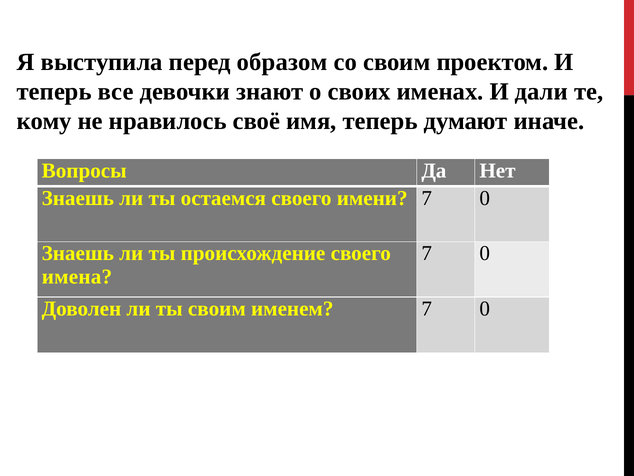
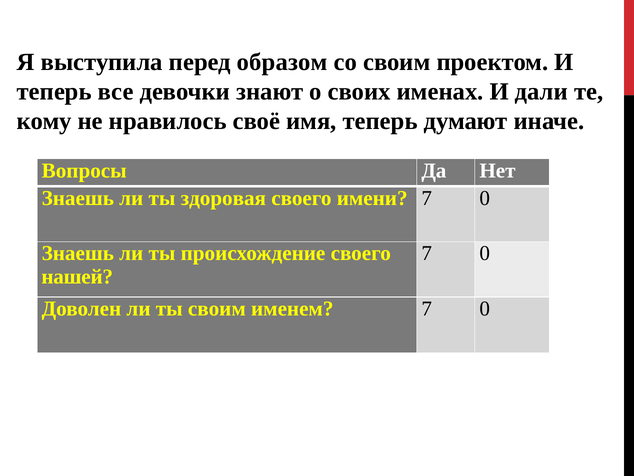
остаемся: остаемся -> здоровая
имена: имена -> нашей
